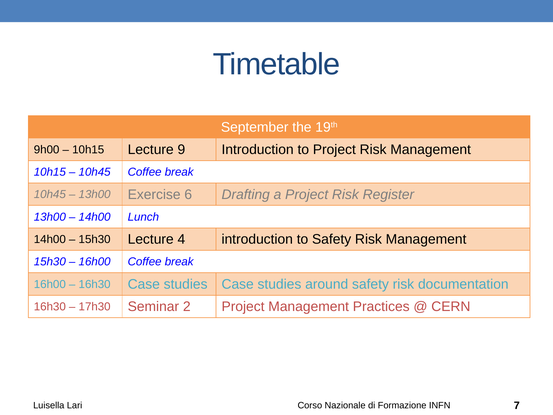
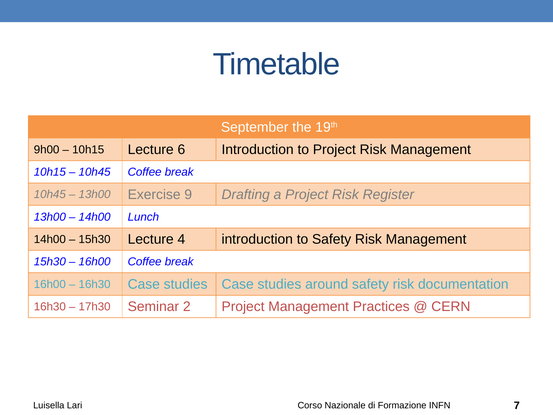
9: 9 -> 6
6: 6 -> 9
